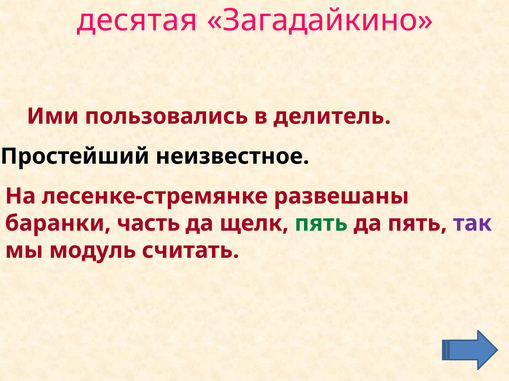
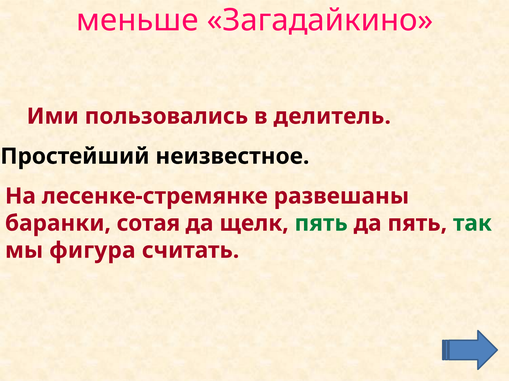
десятая: десятая -> меньше
часть: часть -> сотая
так colour: purple -> green
модуль: модуль -> фигура
